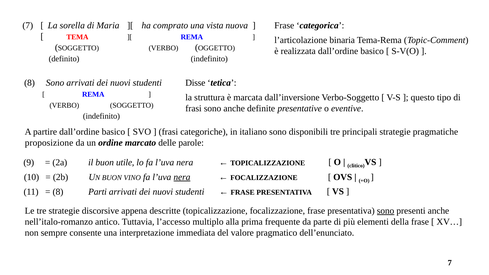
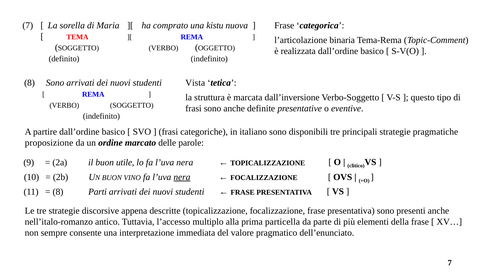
vista: vista -> kistu
Disse: Disse -> Vista
sono at (386, 211) underline: present -> none
frequente: frequente -> particella
